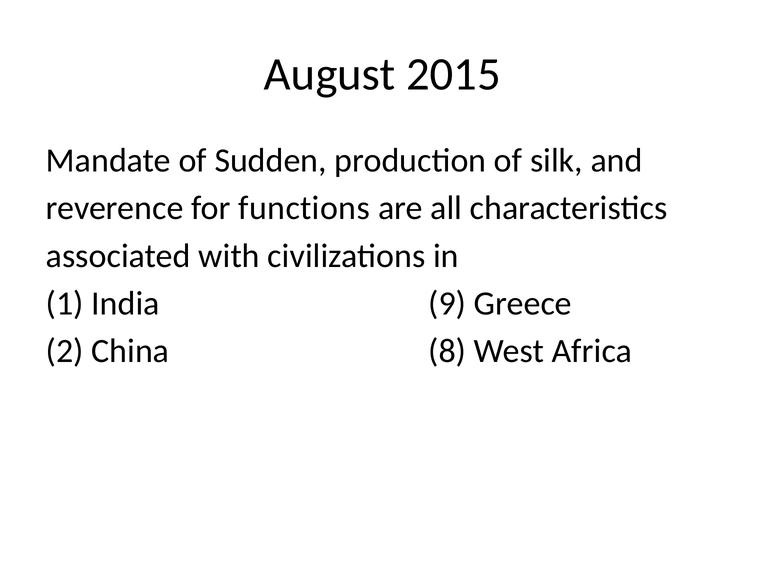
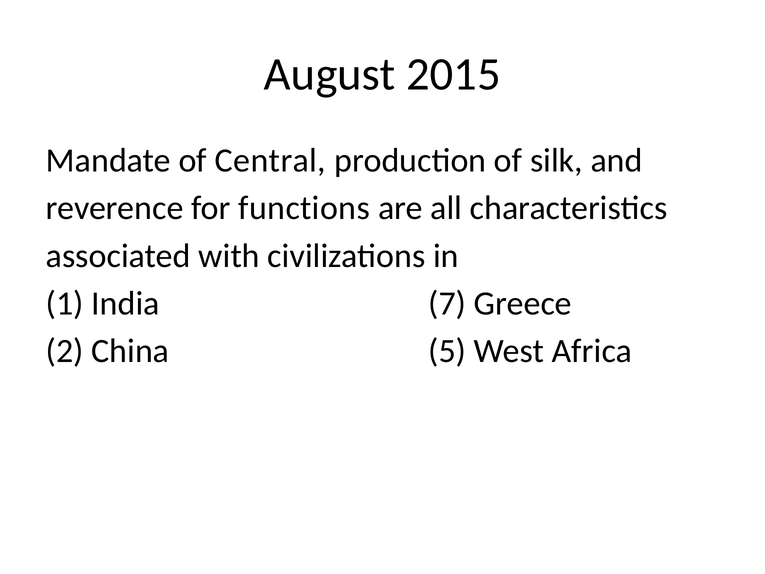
Sudden: Sudden -> Central
9: 9 -> 7
8: 8 -> 5
